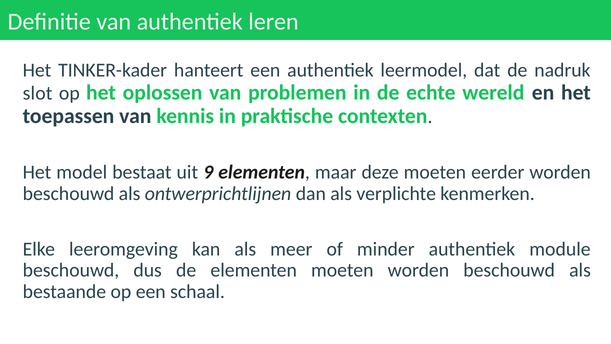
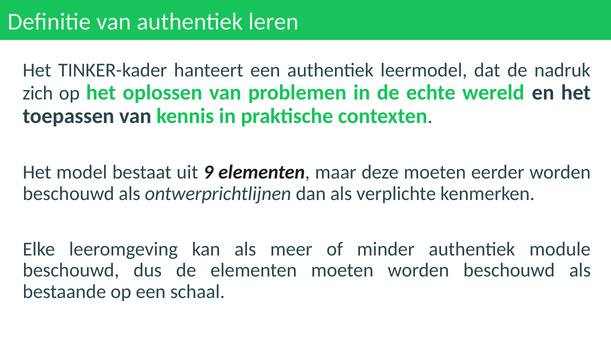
slot: slot -> zich
